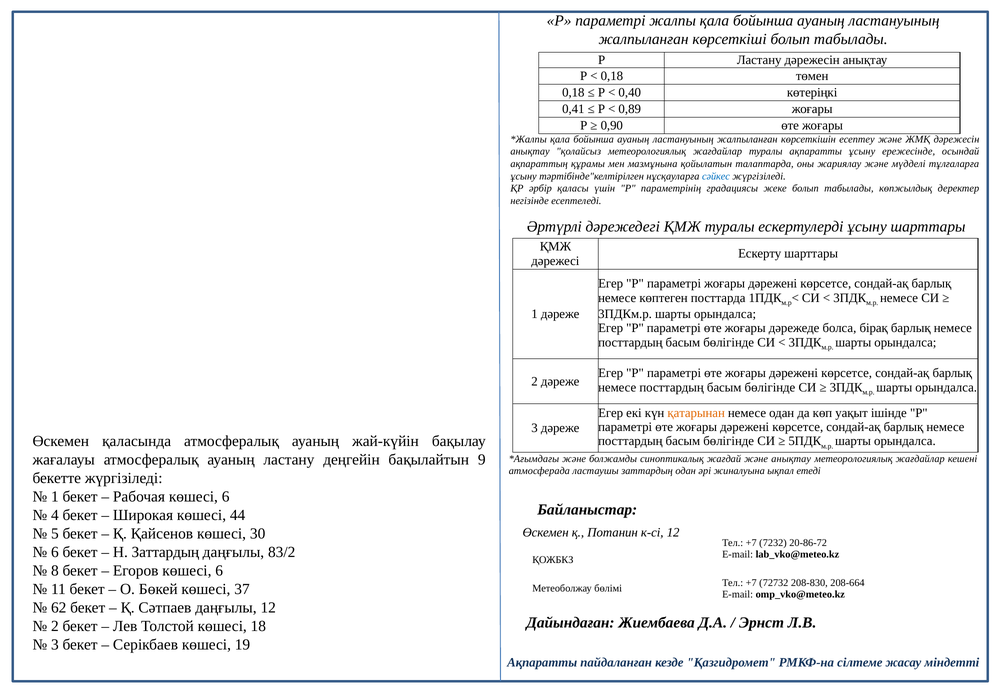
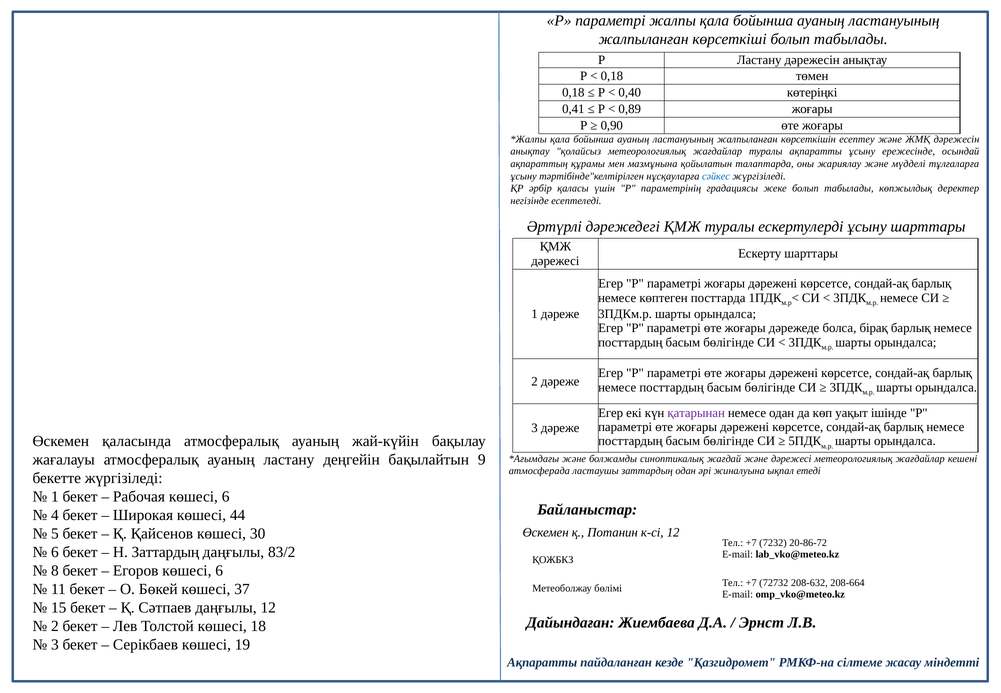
қатарынан colour: orange -> purple
және анықтау: анықтау -> дәрежесі
208-830: 208-830 -> 208-632
62: 62 -> 15
